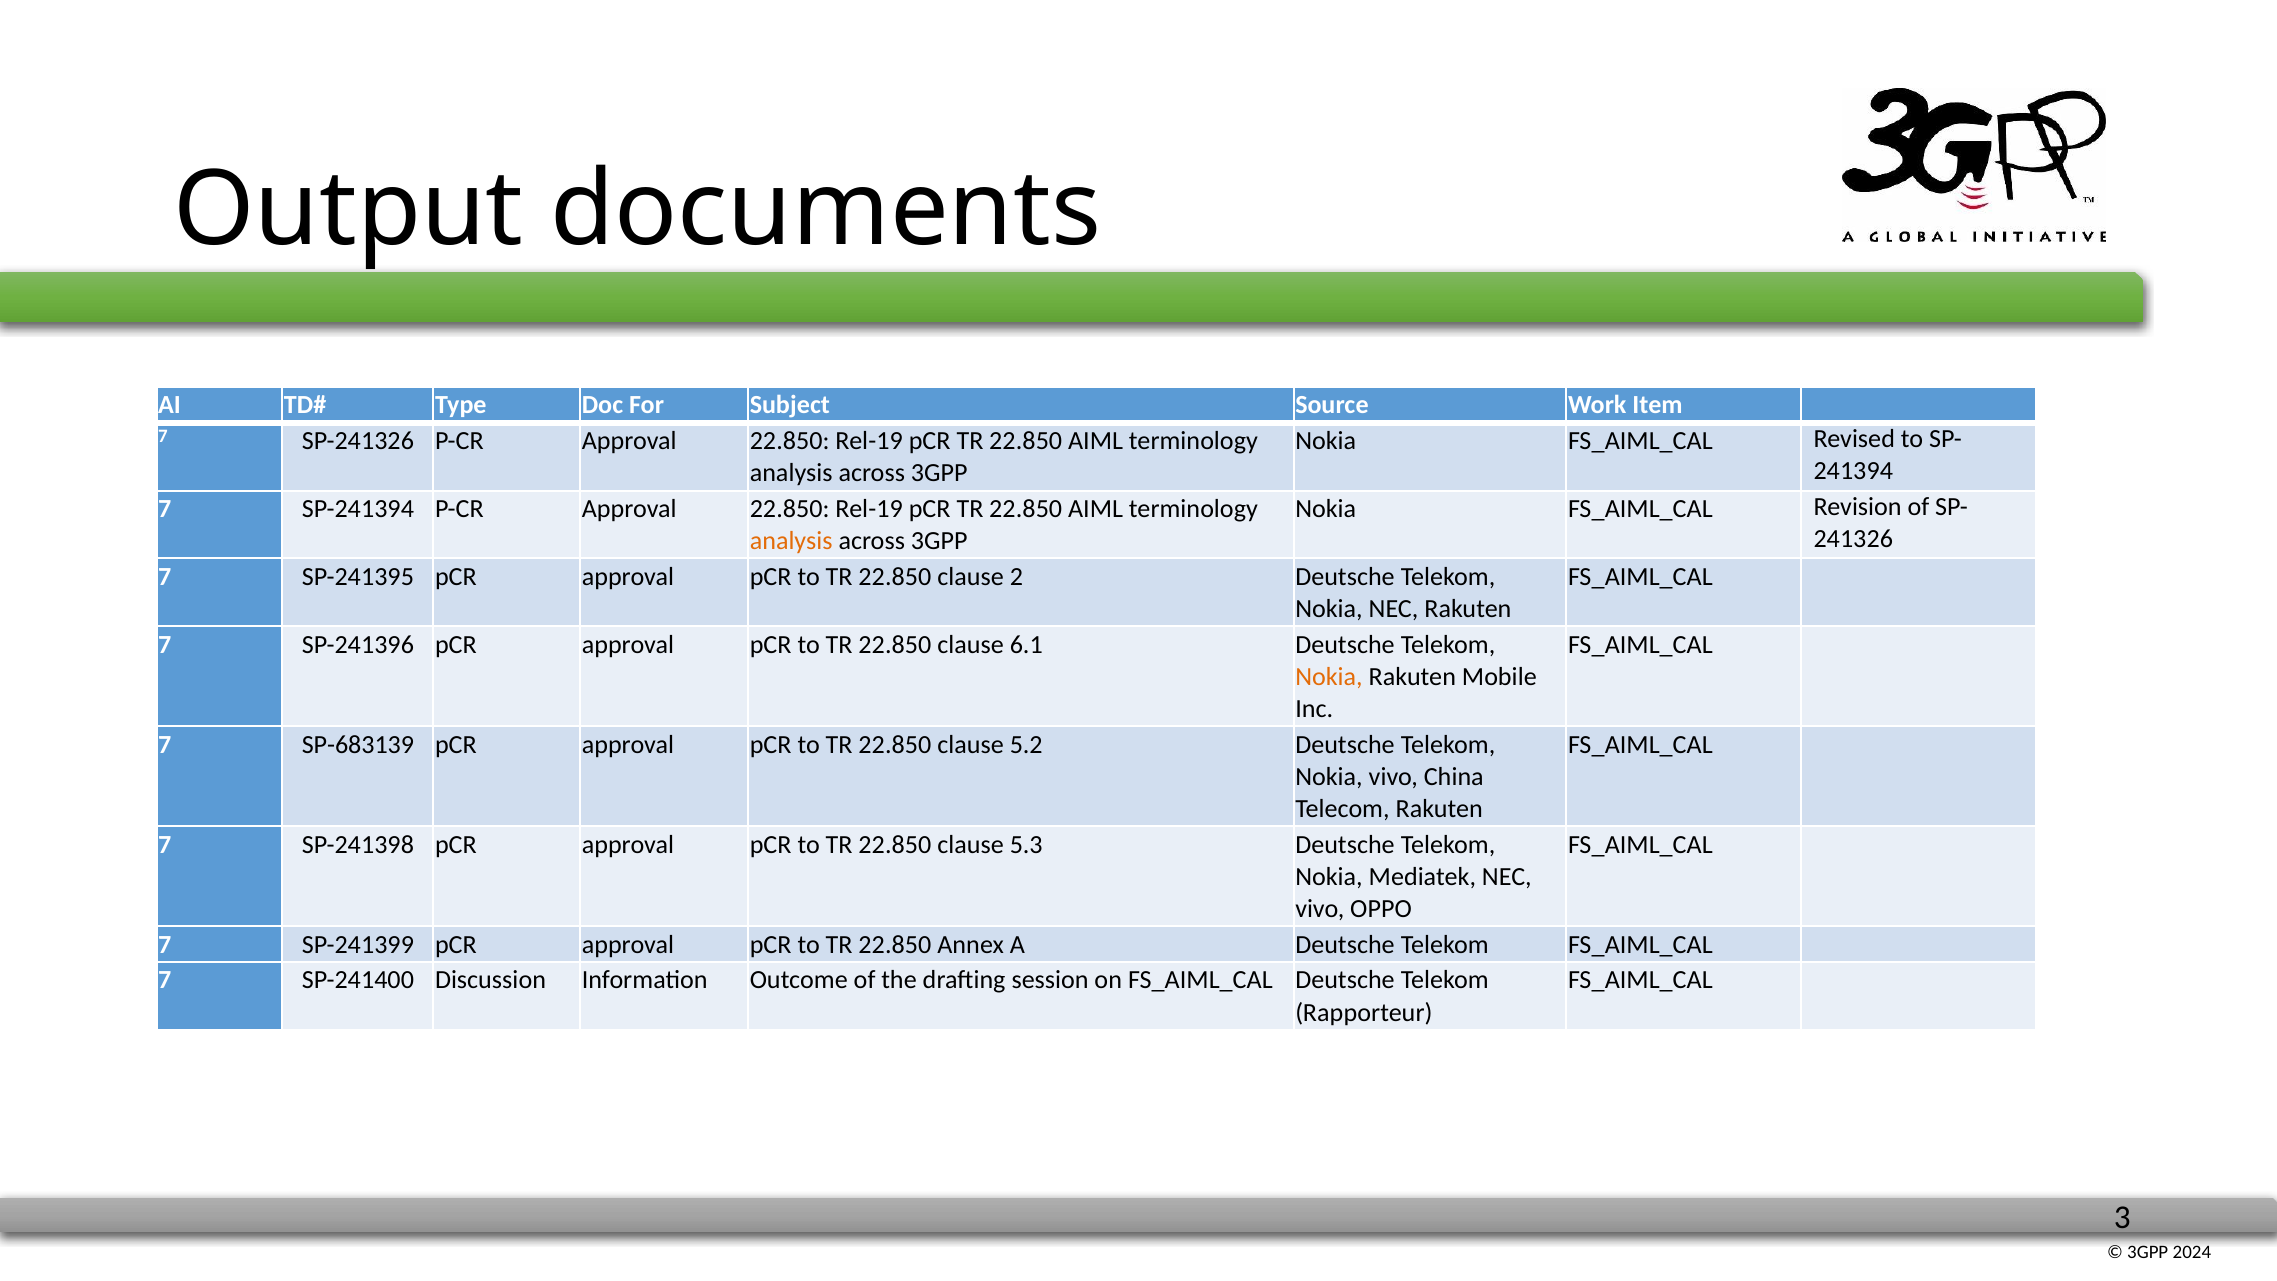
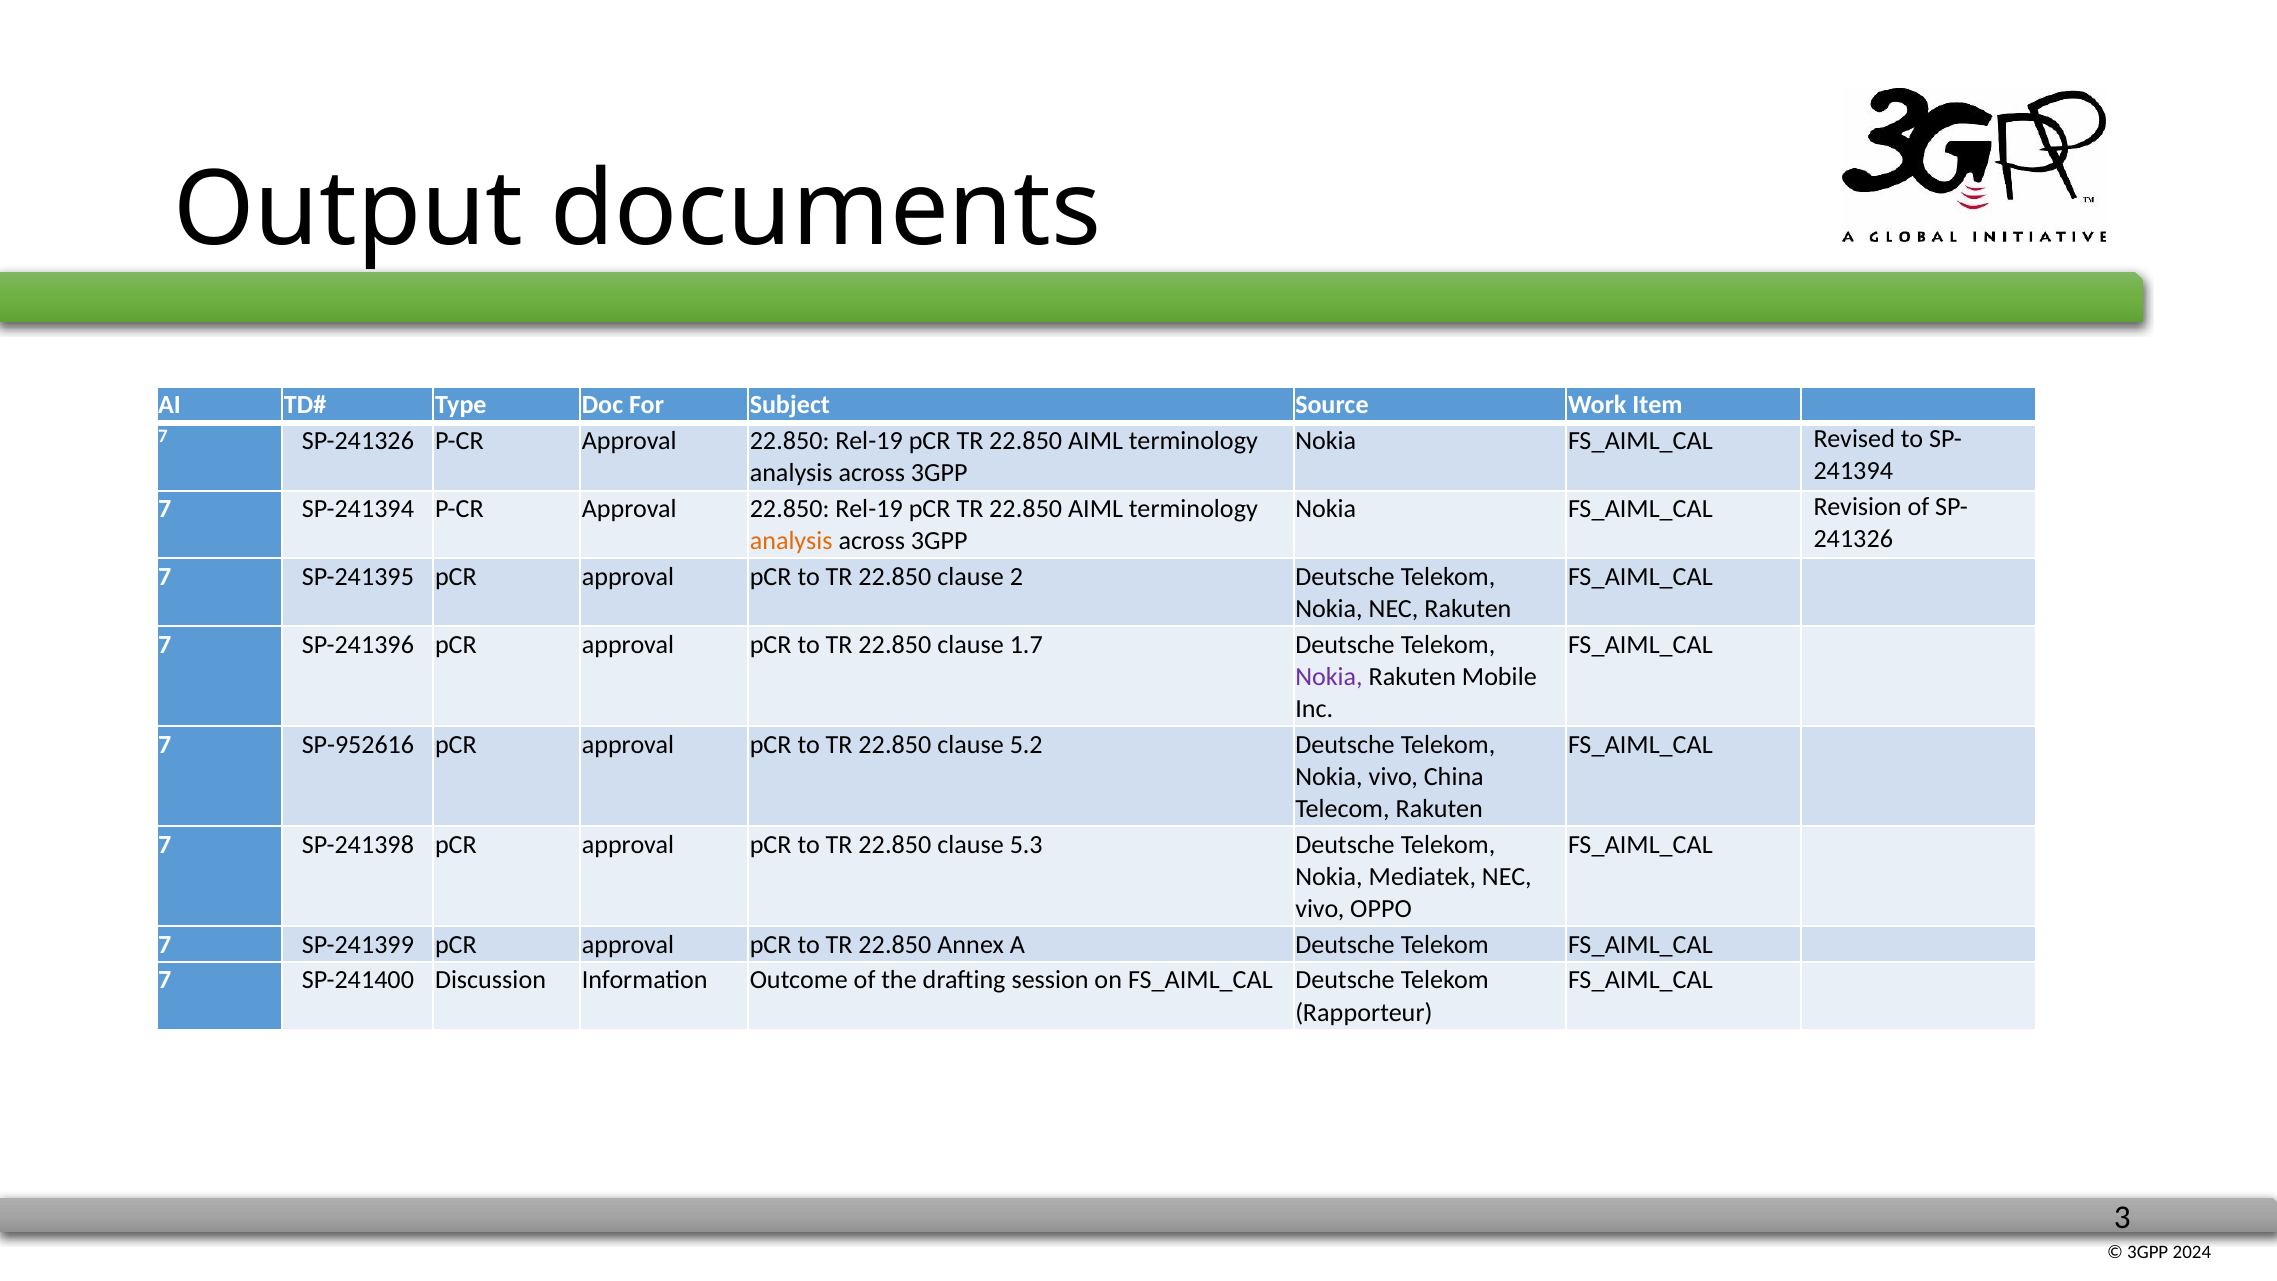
6.1: 6.1 -> 1.7
Nokia at (1329, 677) colour: orange -> purple
SP-683139: SP-683139 -> SP-952616
